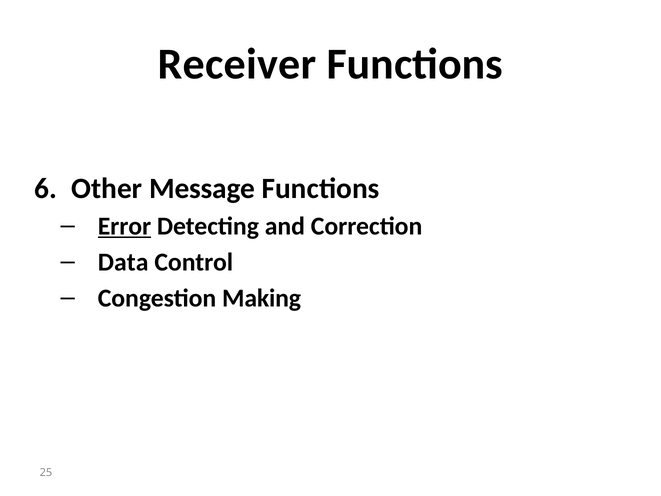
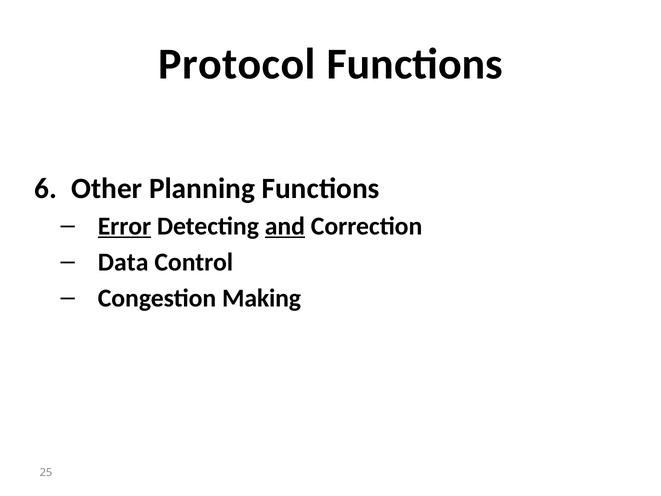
Receiver: Receiver -> Protocol
Message: Message -> Planning
and underline: none -> present
